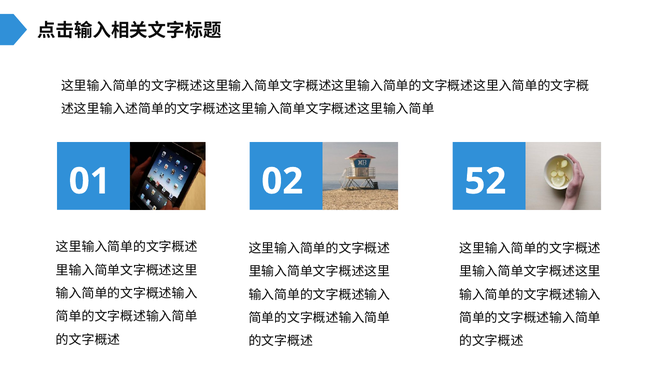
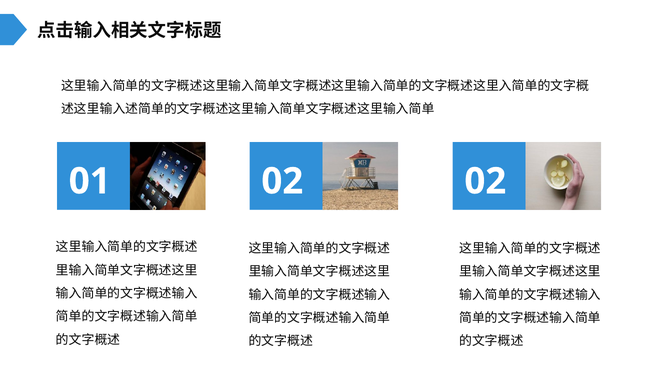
02 52: 52 -> 02
